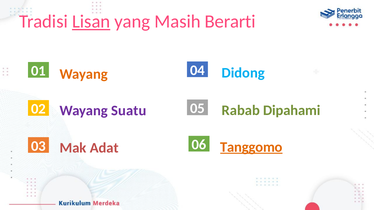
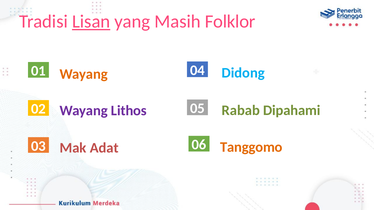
Berarti: Berarti -> Folklor
Suatu: Suatu -> Lithos
Tanggomo underline: present -> none
